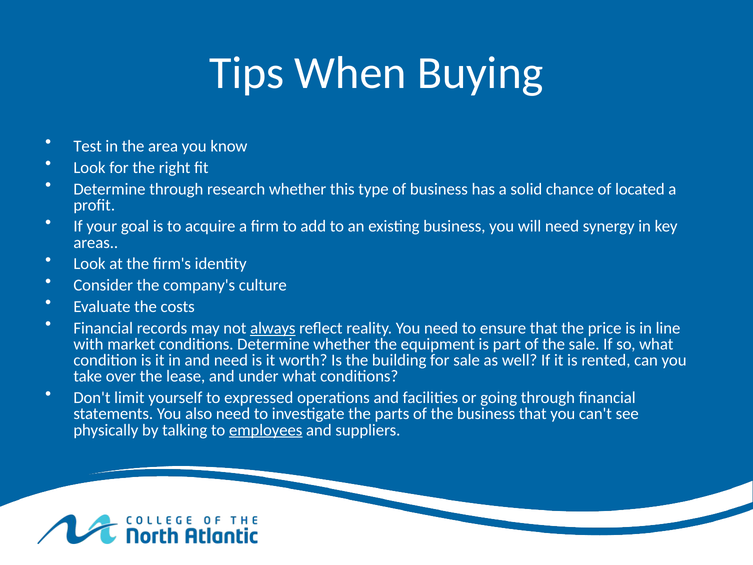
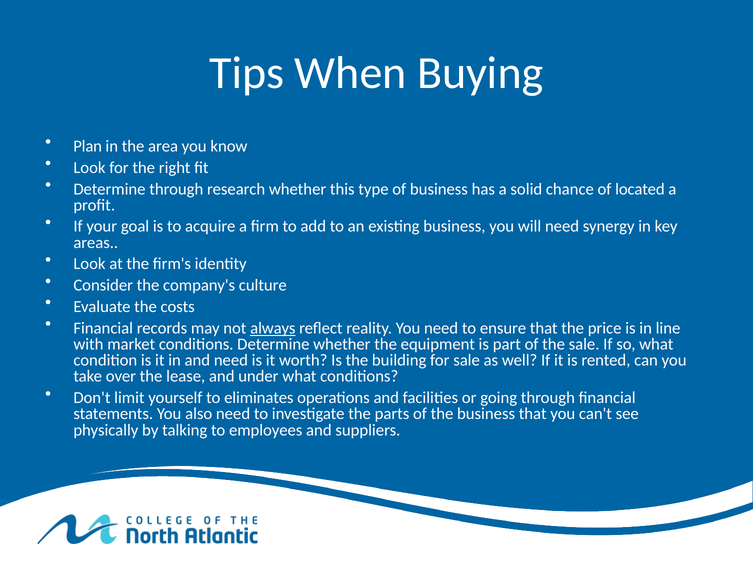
Test: Test -> Plan
expressed: expressed -> eliminates
employees underline: present -> none
